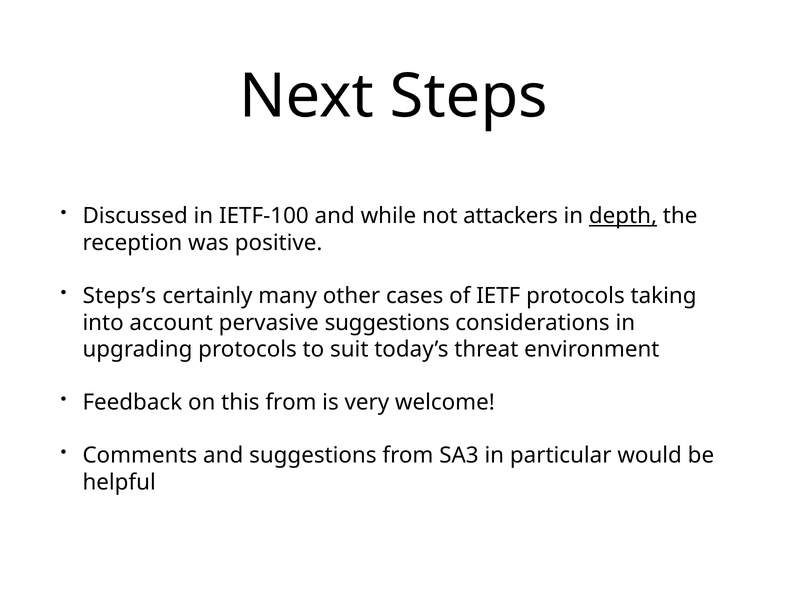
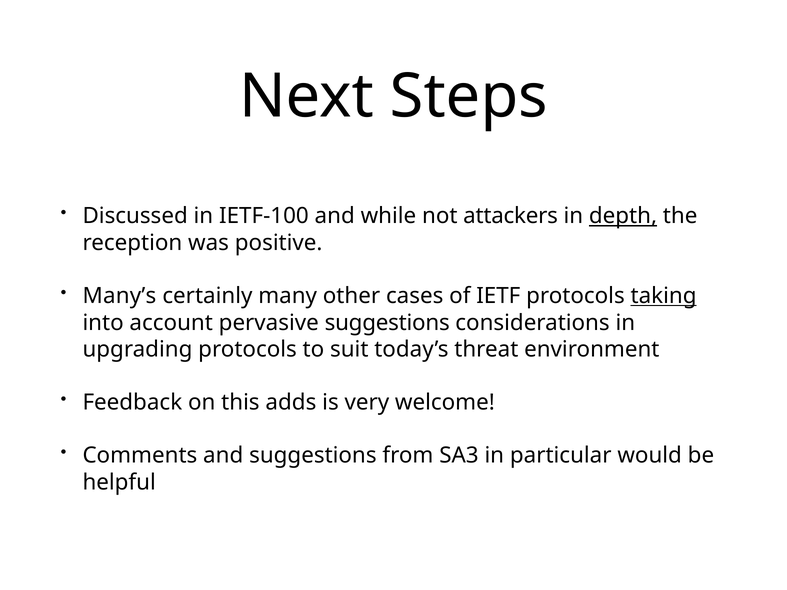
Steps’s: Steps’s -> Many’s
taking underline: none -> present
this from: from -> adds
